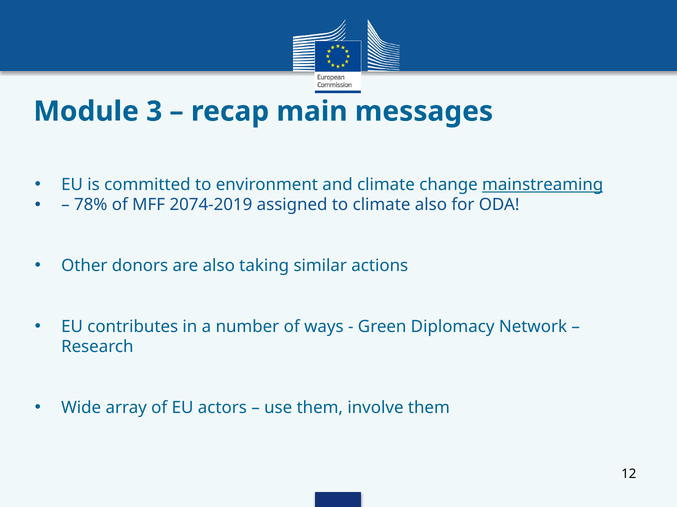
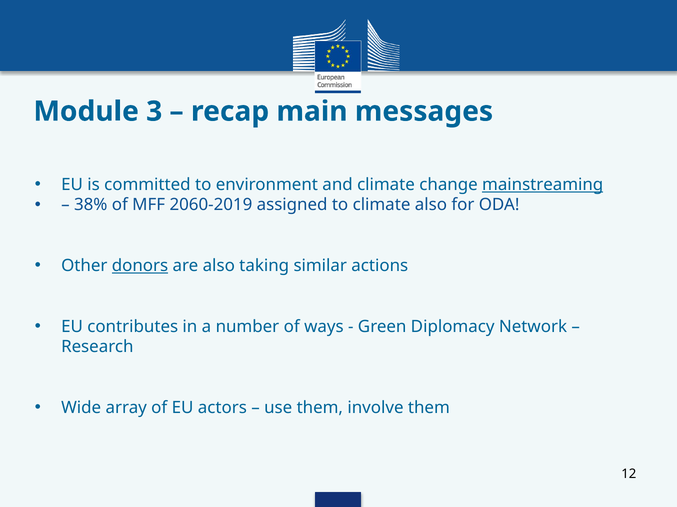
78%: 78% -> 38%
2074-2019: 2074-2019 -> 2060-2019
donors underline: none -> present
